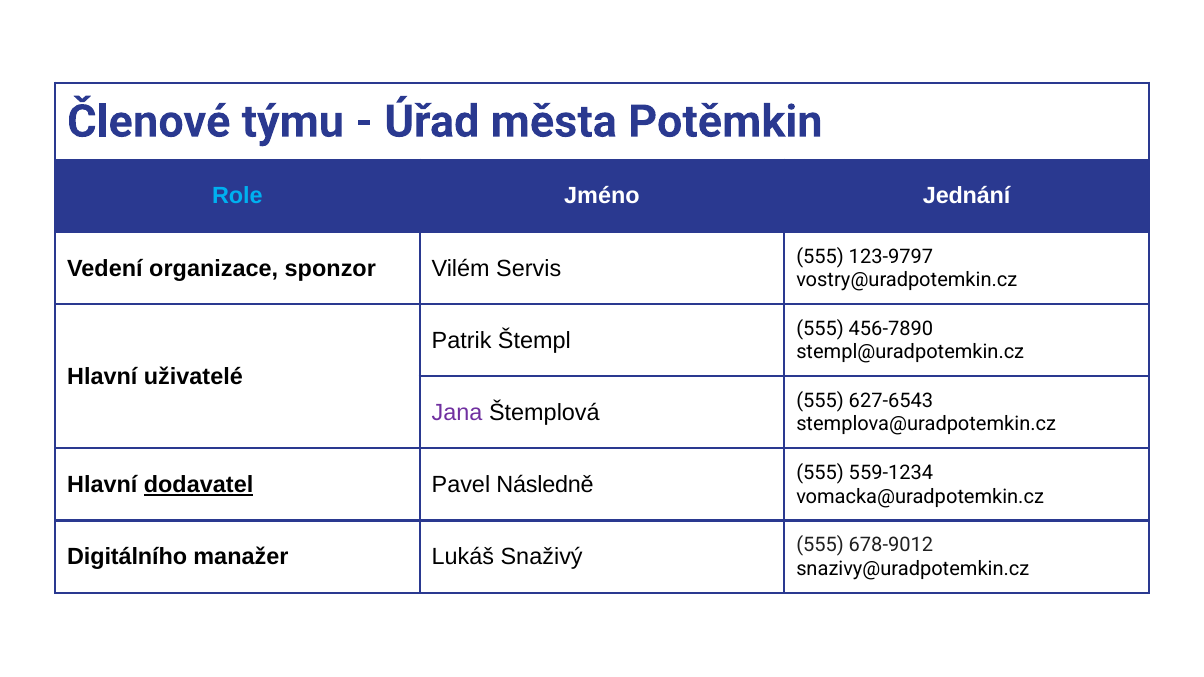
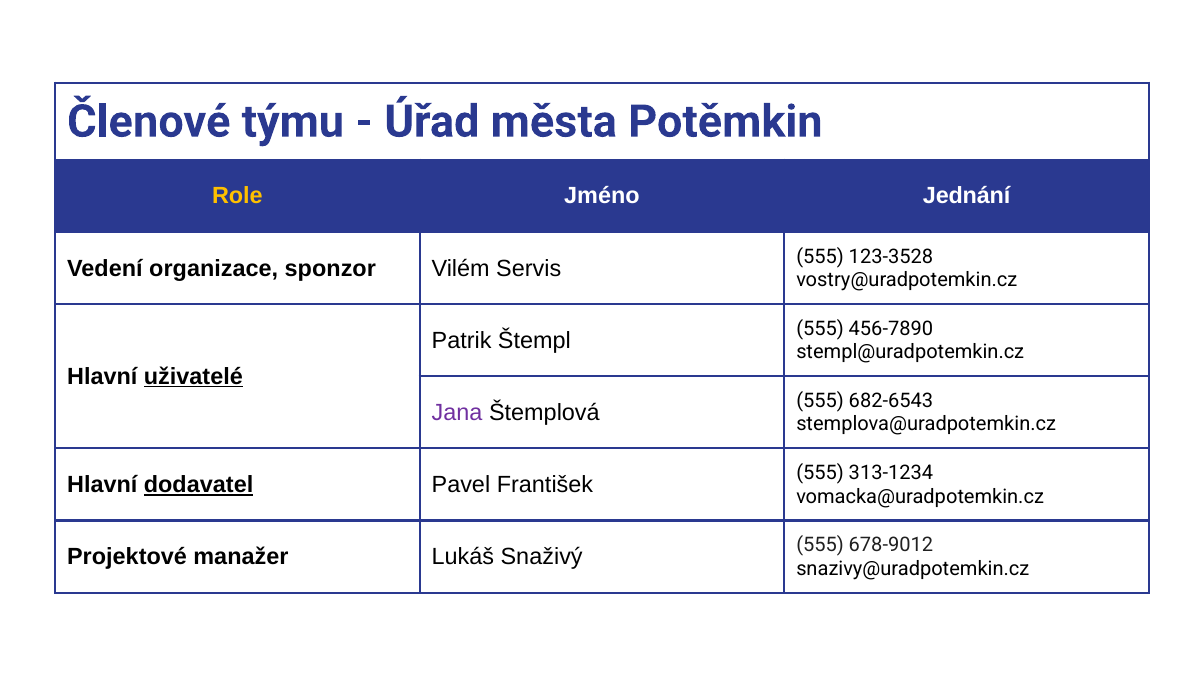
Role colour: light blue -> yellow
123-9797: 123-9797 -> 123-3528
uživatelé underline: none -> present
627-6543: 627-6543 -> 682-6543
Následně: Následně -> František
559-1234: 559-1234 -> 313-1234
Digitálního: Digitálního -> Projektové
